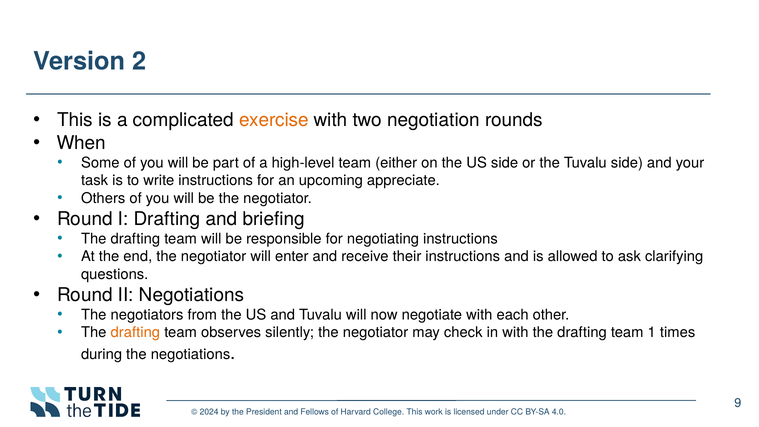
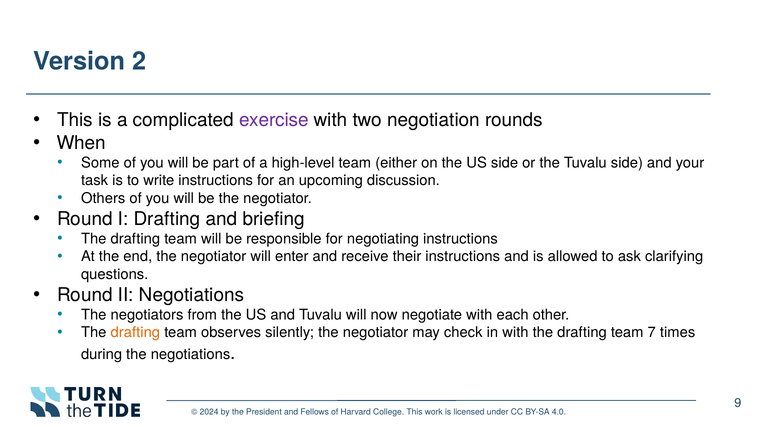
exercise colour: orange -> purple
appreciate: appreciate -> discussion
1: 1 -> 7
